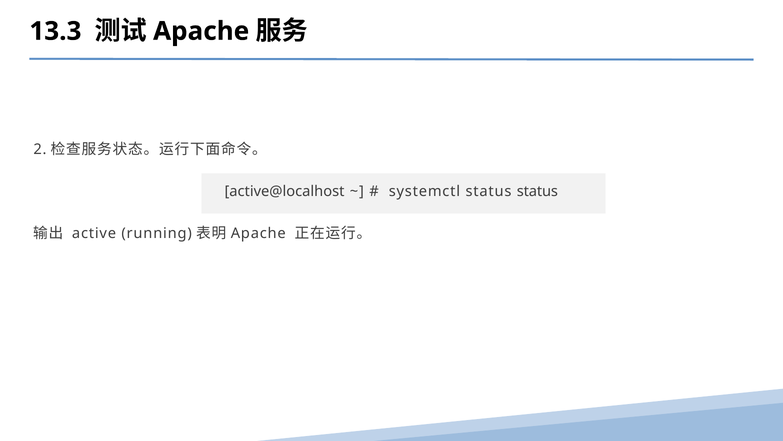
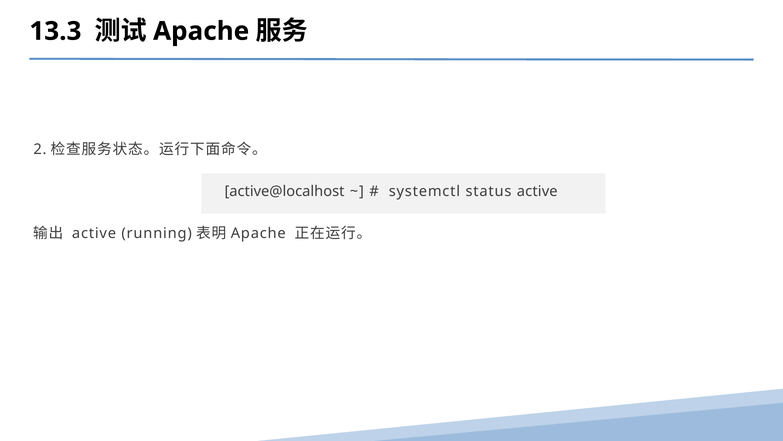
status status: status -> active
